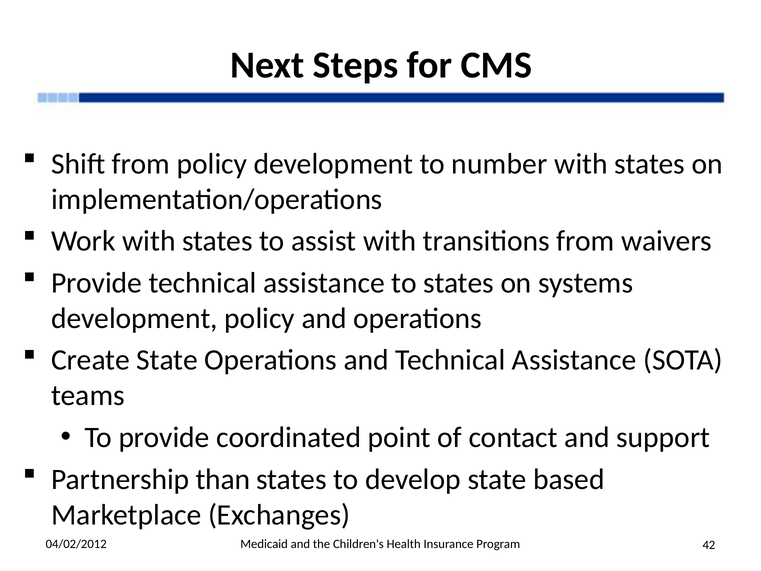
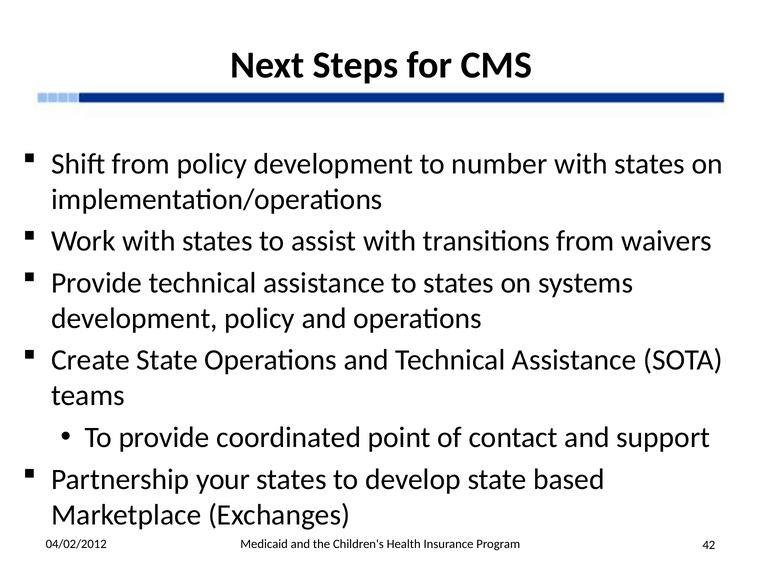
than: than -> your
